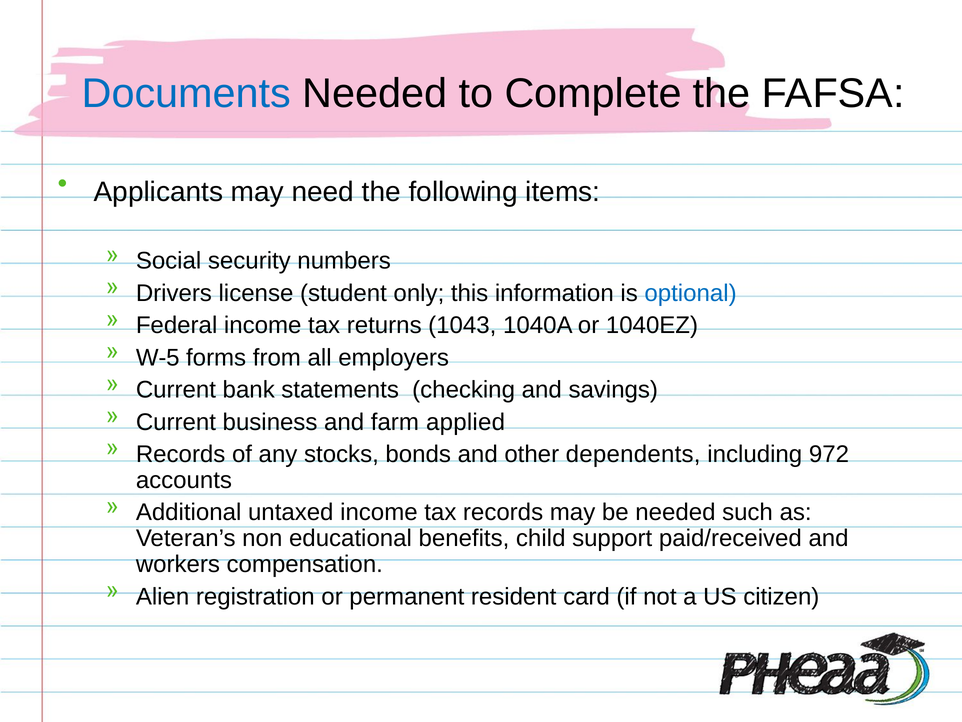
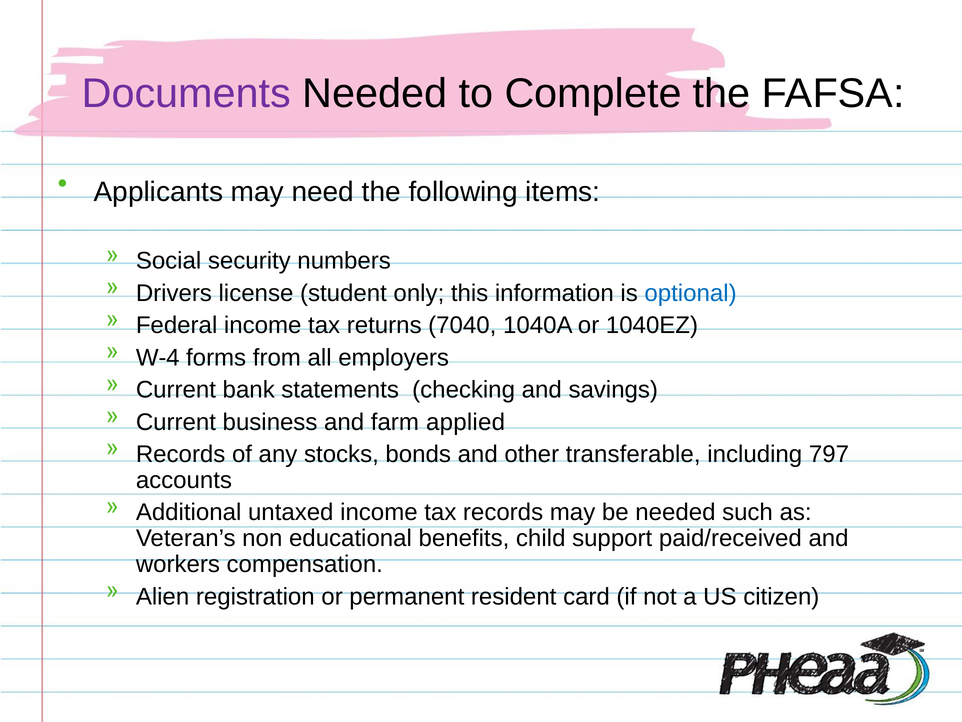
Documents colour: blue -> purple
1043: 1043 -> 7040
W-5: W-5 -> W-4
dependents: dependents -> transferable
972: 972 -> 797
